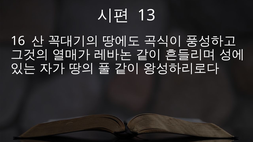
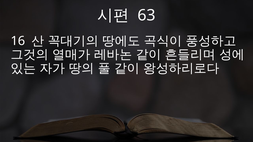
13: 13 -> 63
